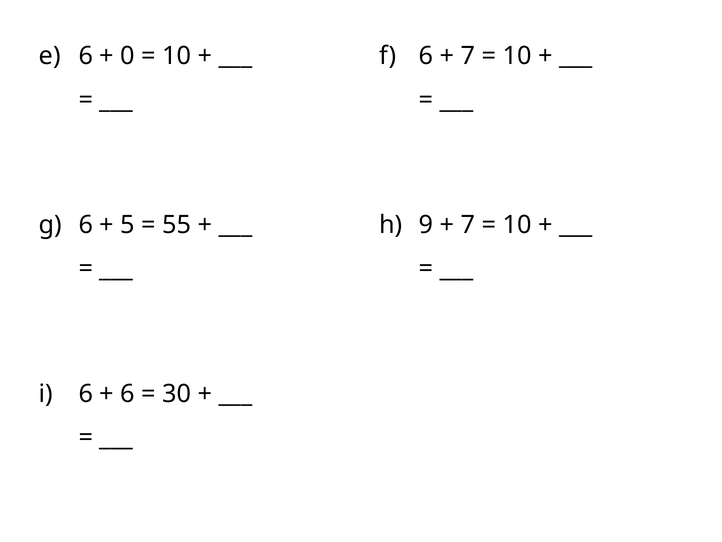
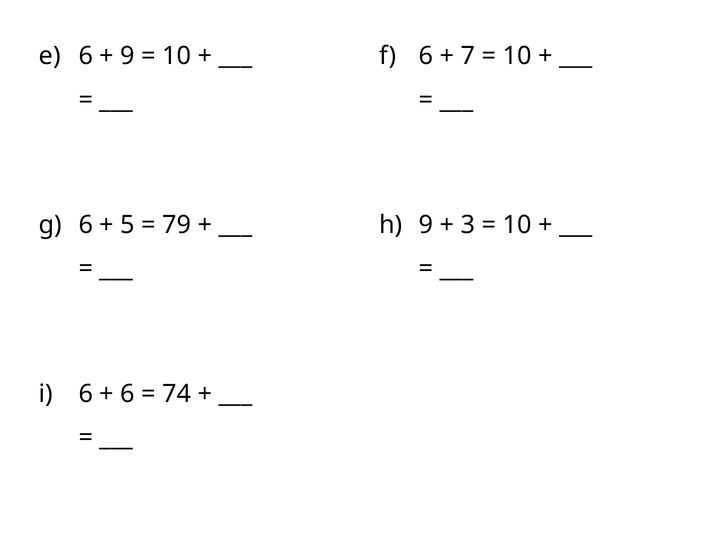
0 at (128, 56): 0 -> 9
55: 55 -> 79
7 at (468, 225): 7 -> 3
30: 30 -> 74
